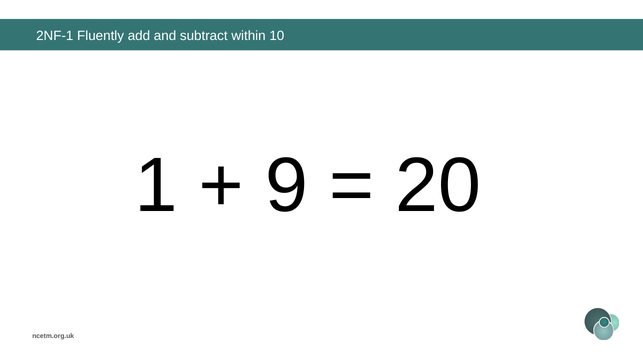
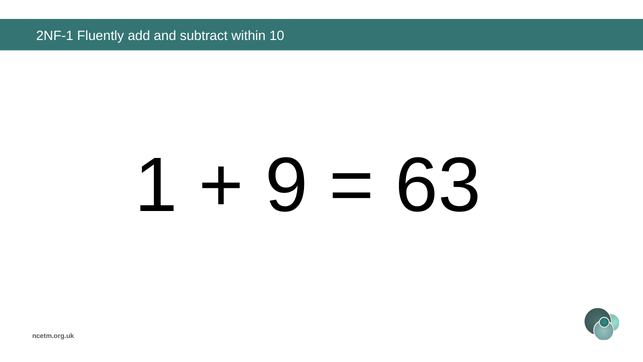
20: 20 -> 63
